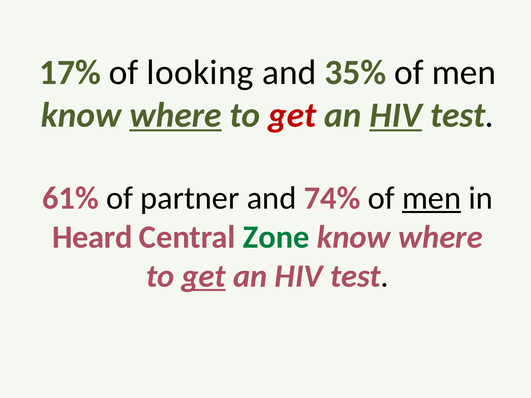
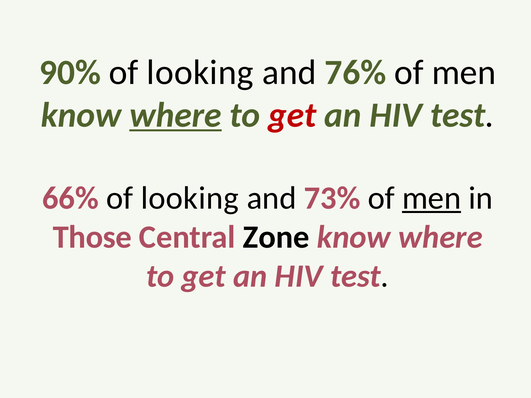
17%: 17% -> 90%
35%: 35% -> 76%
HIV at (396, 115) underline: present -> none
61%: 61% -> 66%
partner at (190, 198): partner -> looking
74%: 74% -> 73%
Heard: Heard -> Those
Zone colour: green -> black
get at (204, 276) underline: present -> none
